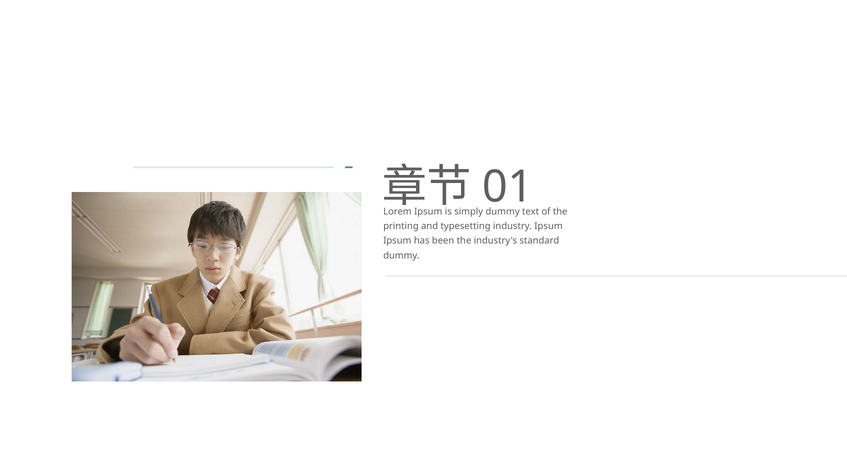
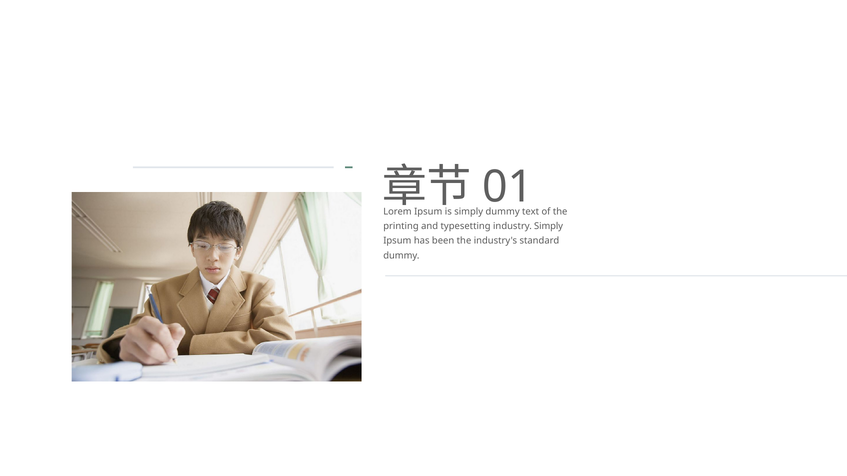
industry Ipsum: Ipsum -> Simply
